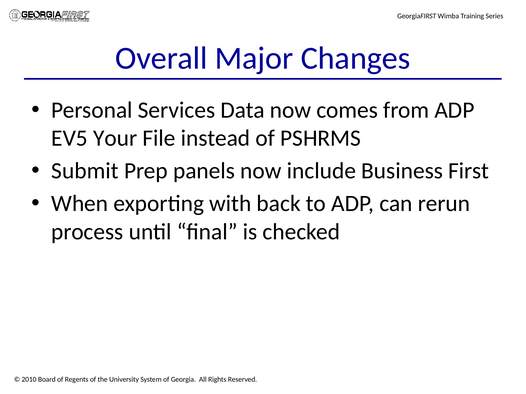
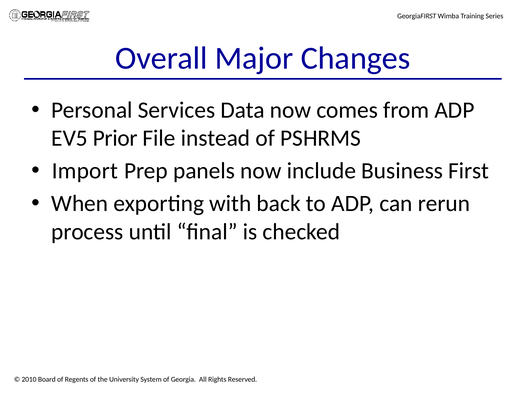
Your: Your -> Prior
Submit: Submit -> Import
